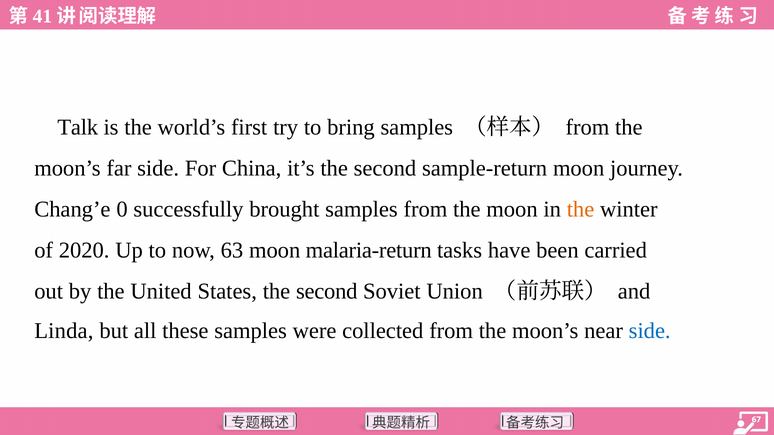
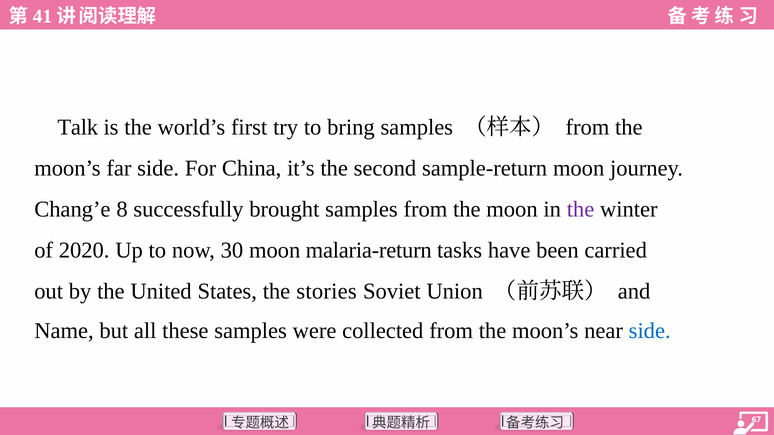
0: 0 -> 8
the at (581, 209) colour: orange -> purple
63: 63 -> 30
States the second: second -> stories
Linda: Linda -> Name
